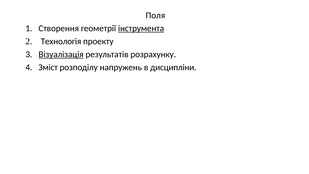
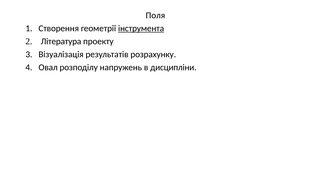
Технологія: Технологія -> Література
Візуалізація underline: present -> none
Зміст: Зміст -> Овал
